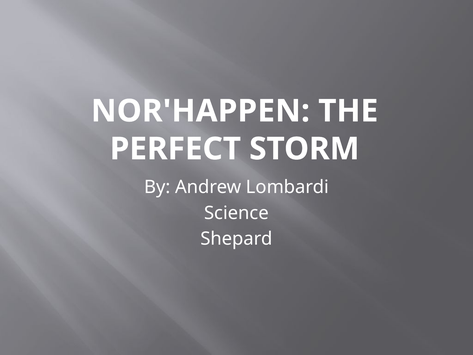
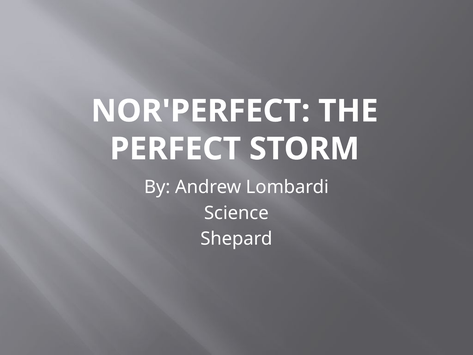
NOR'HAPPEN: NOR'HAPPEN -> NOR'PERFECT
